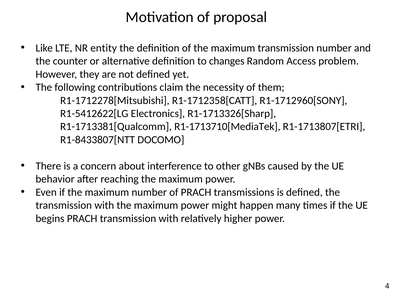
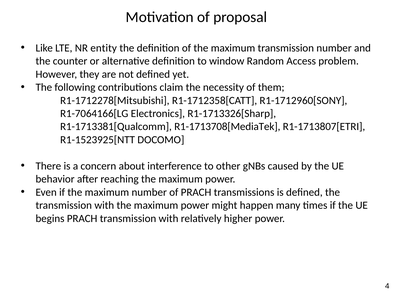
changes: changes -> window
R1-5412622[LG: R1-5412622[LG -> R1-7064166[LG
R1-1713710[MediaTek: R1-1713710[MediaTek -> R1-1713708[MediaTek
R1-8433807[NTT: R1-8433807[NTT -> R1-1523925[NTT
